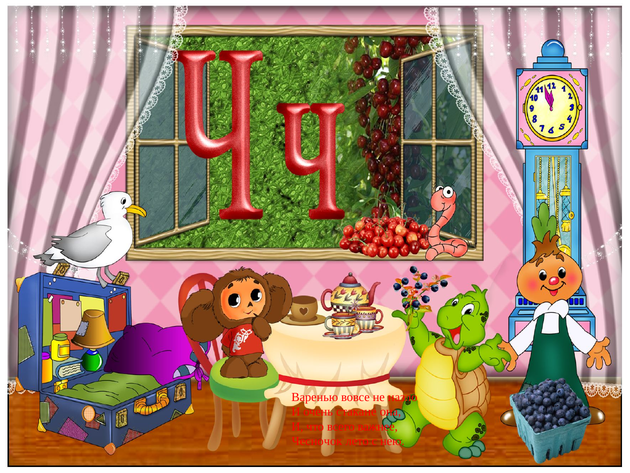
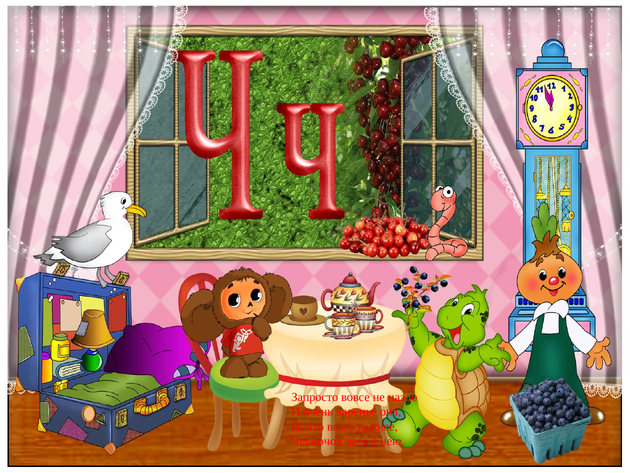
Варенью: Варенью -> Запросто
стакане: стакане -> варенье
